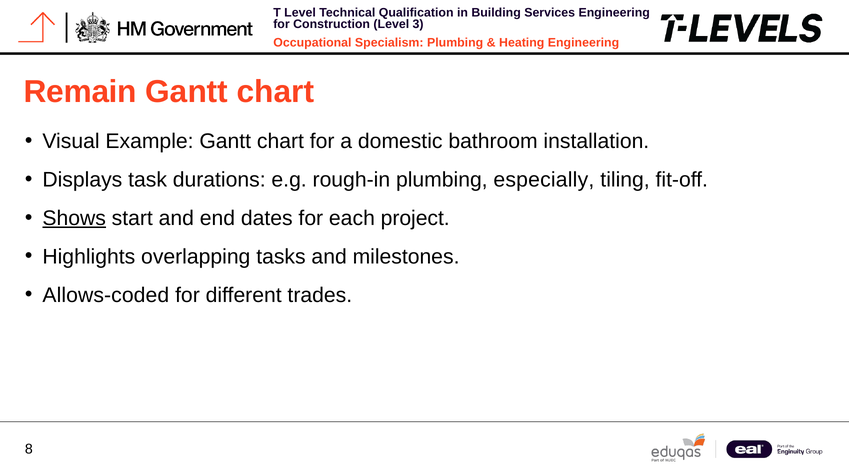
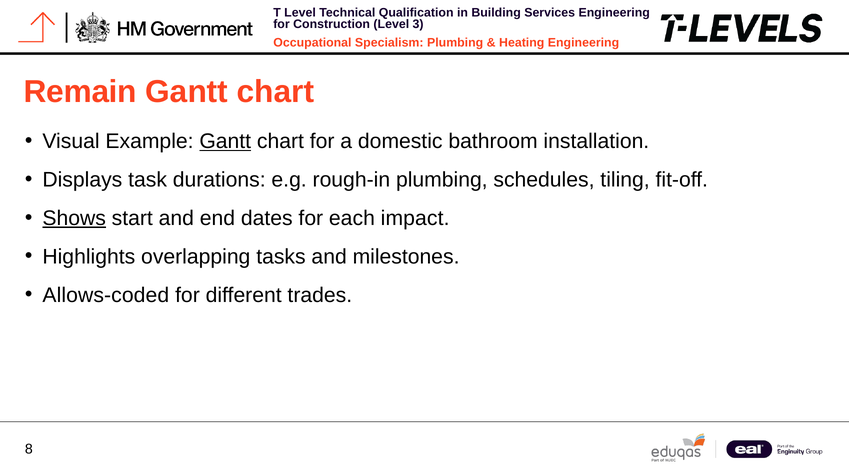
Gantt at (225, 142) underline: none -> present
especially: especially -> schedules
project: project -> impact
